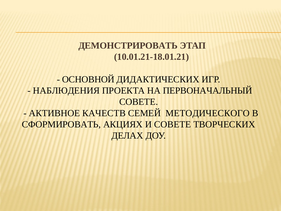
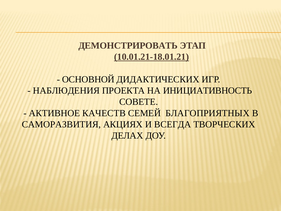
10.01.21-18.01.21 underline: none -> present
ПЕРВОНАЧАЛЬНЫЙ: ПЕРВОНАЧАЛЬНЫЙ -> ИНИЦИАТИВНОСТЬ
МЕТОДИЧЕСКОГО: МЕТОДИЧЕСКОГО -> БЛАГОПРИЯТНЫХ
СФОРМИРОВАТЬ: СФОРМИРОВАТЬ -> САМОРАЗВИТИЯ
И СОВЕТЕ: СОВЕТЕ -> ВСЕГДА
